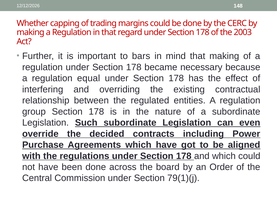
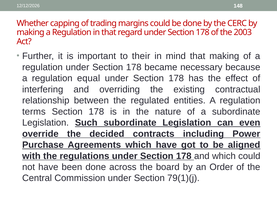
bars: bars -> their
group: group -> terms
